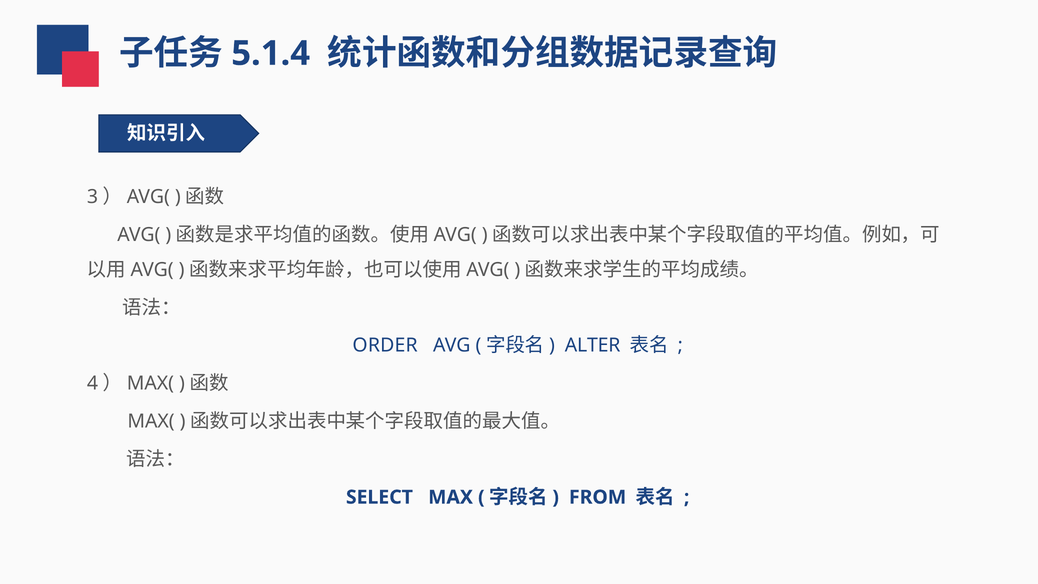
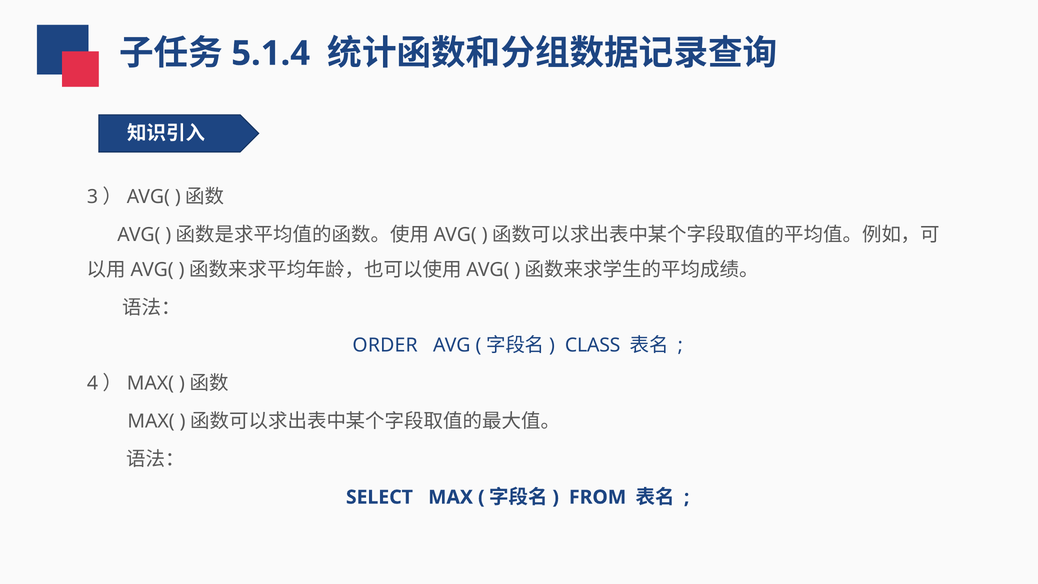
ALTER: ALTER -> CLASS
